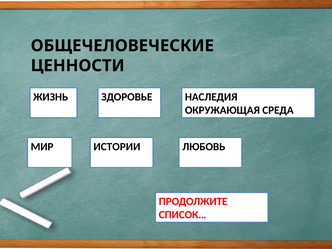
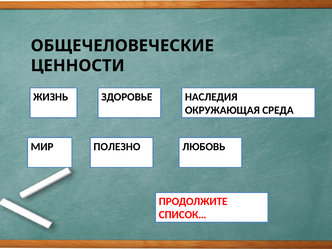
ИСТОРИИ: ИСТОРИИ -> ПОЛЕЗНО
